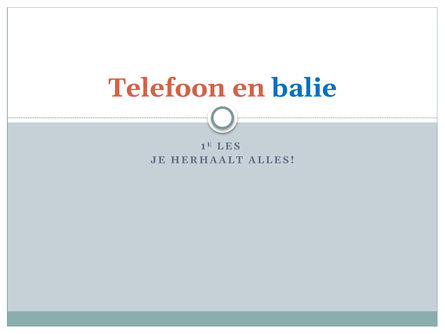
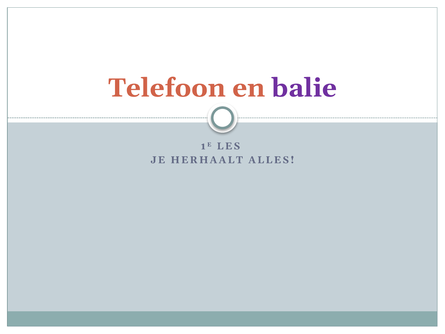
balie colour: blue -> purple
